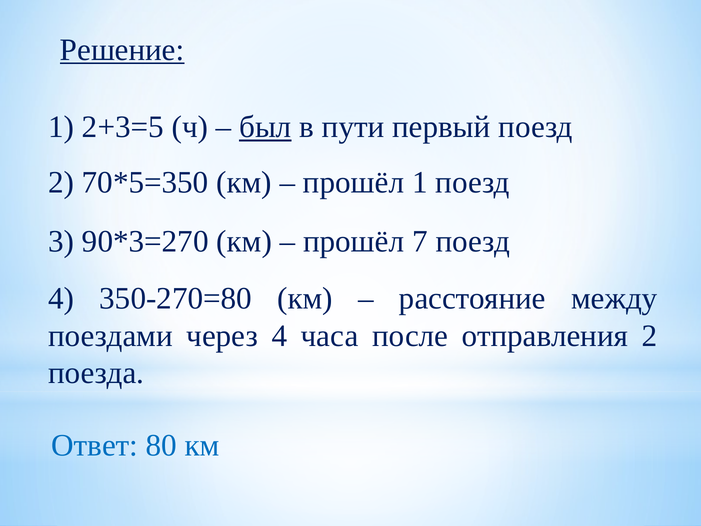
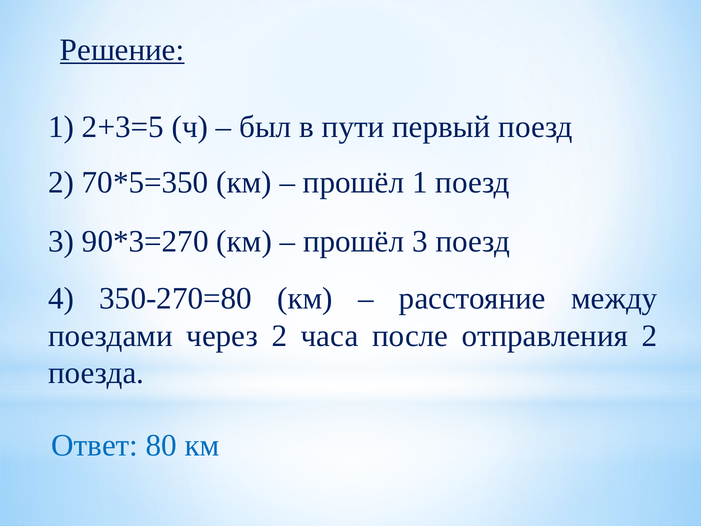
был underline: present -> none
прошёл 7: 7 -> 3
через 4: 4 -> 2
